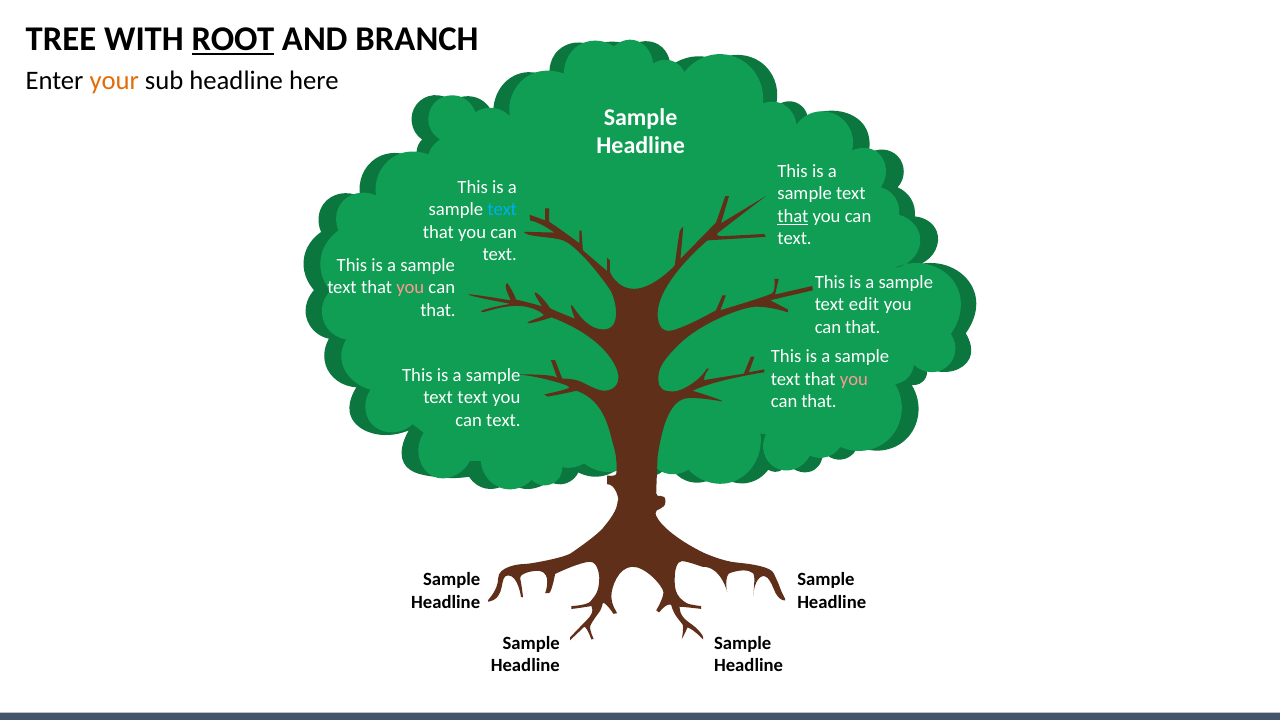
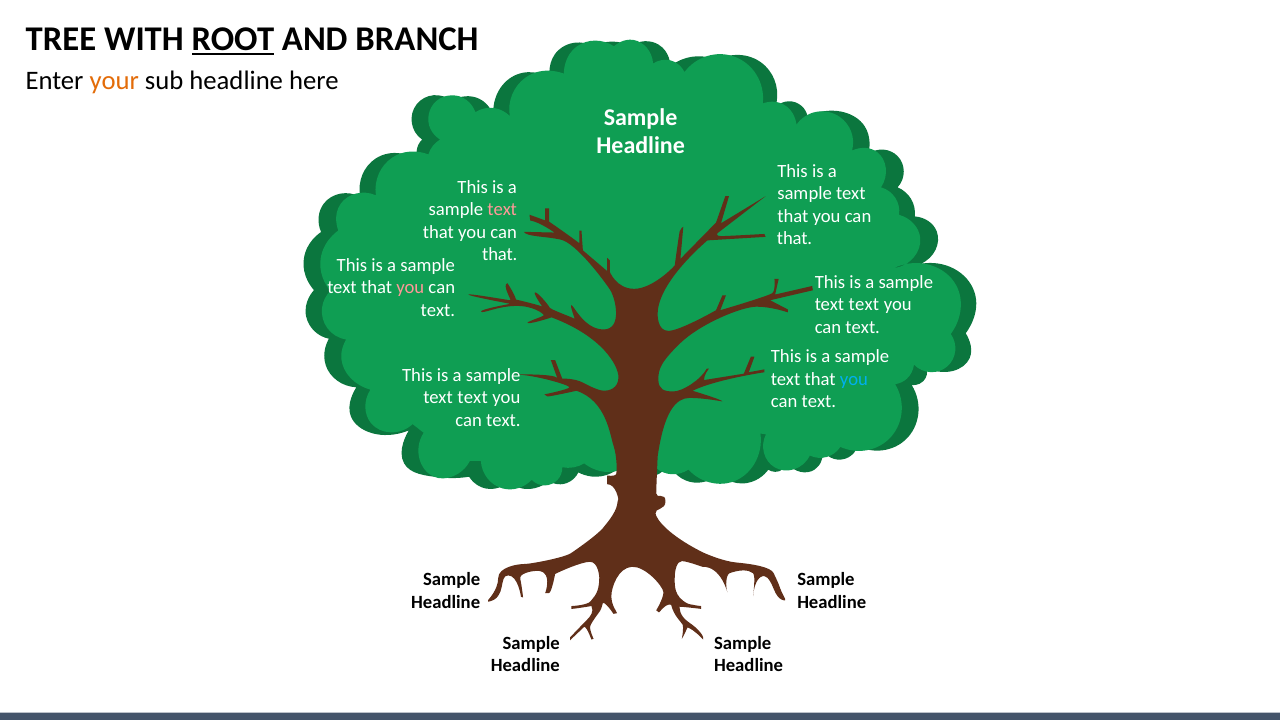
text at (502, 210) colour: light blue -> pink
that at (793, 216) underline: present -> none
text at (794, 239): text -> that
text at (500, 255): text -> that
edit at (864, 305): edit -> text
that at (438, 310): that -> text
that at (863, 327): that -> text
you at (854, 379) colour: pink -> light blue
that at (819, 401): that -> text
